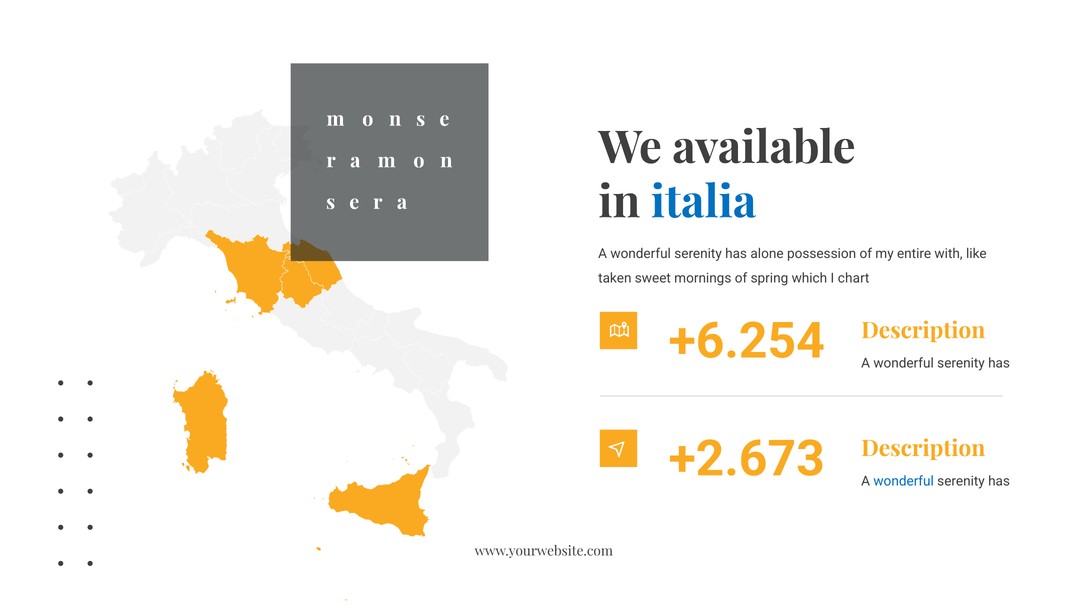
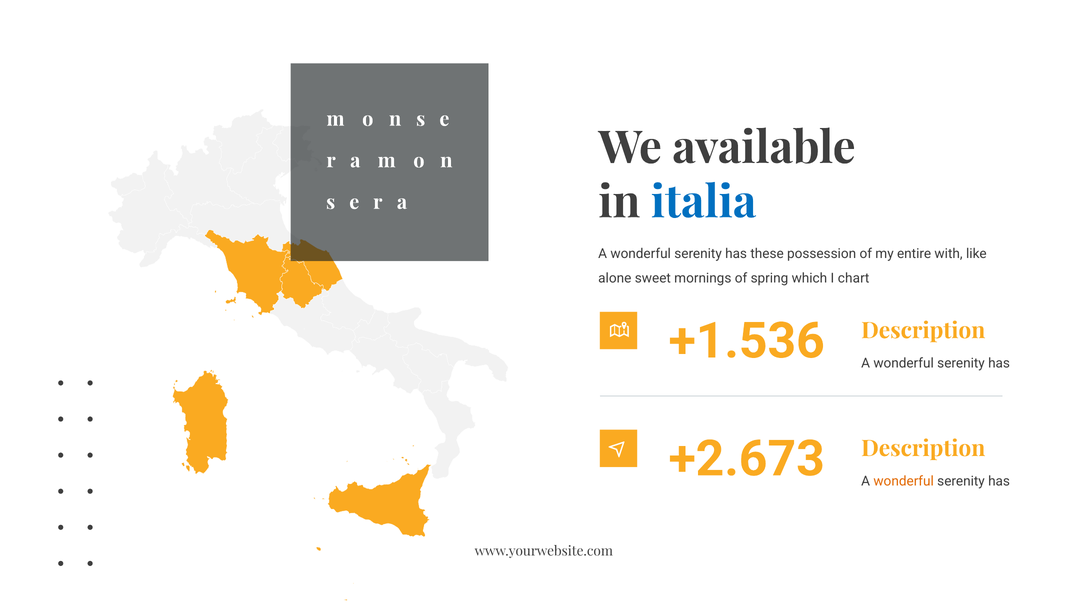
alone: alone -> these
taken: taken -> alone
+6.254: +6.254 -> +1.536
wonderful at (904, 481) colour: blue -> orange
